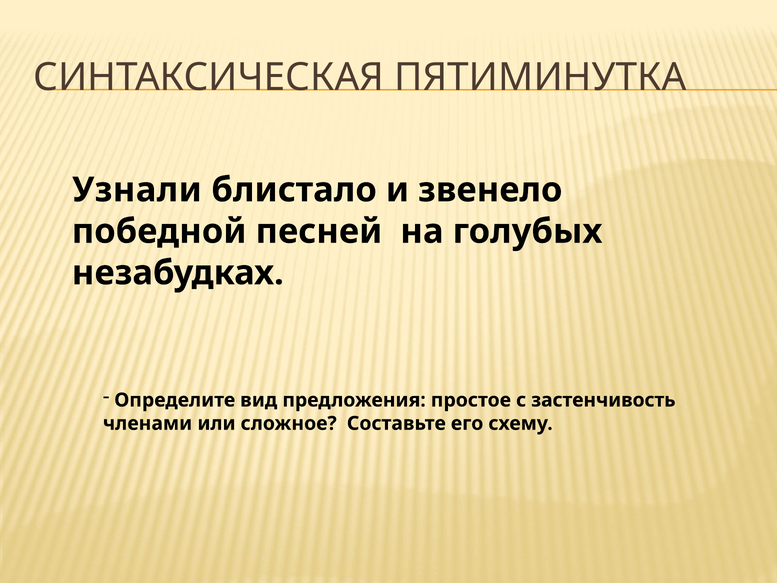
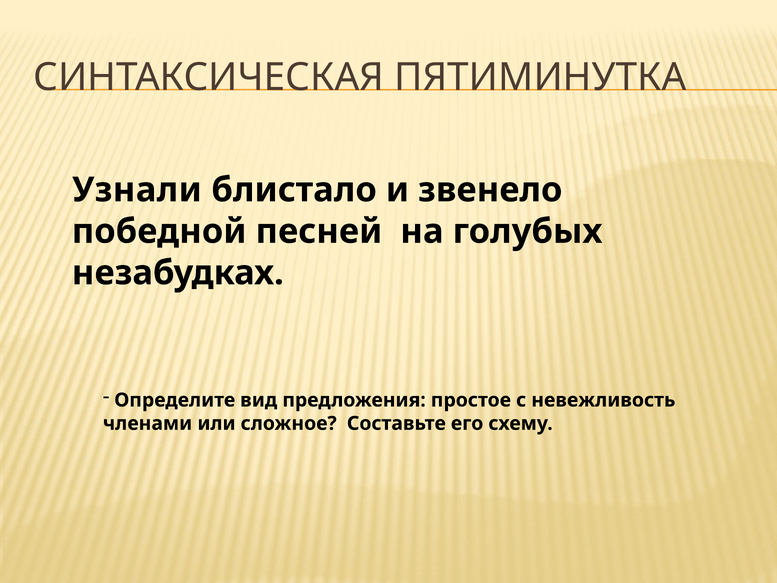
застенчивость: застенчивость -> невежливость
